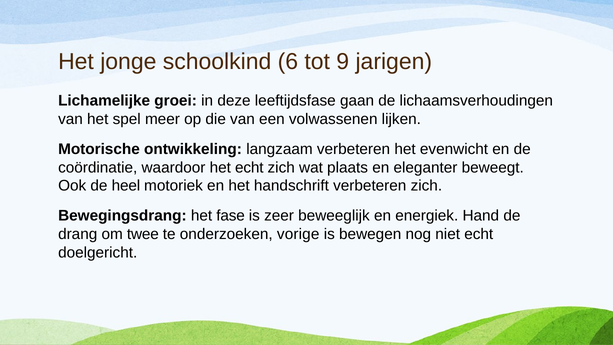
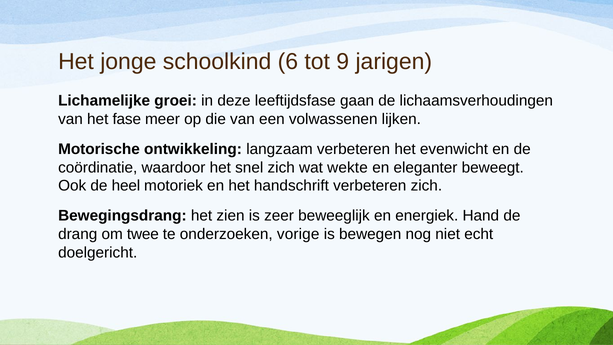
spel: spel -> fase
het echt: echt -> snel
plaats: plaats -> wekte
fase: fase -> zien
